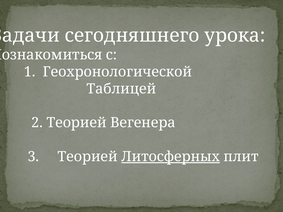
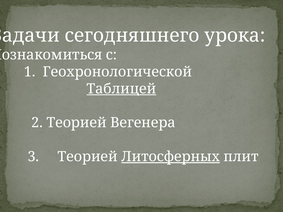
Таблицей underline: none -> present
